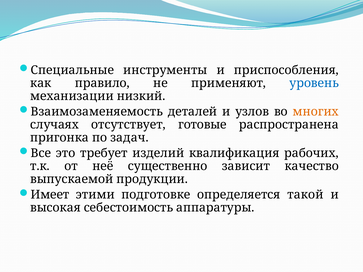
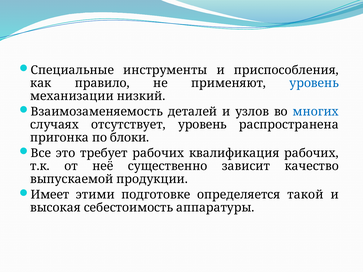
многих colour: orange -> blue
отсутствует готовые: готовые -> уровень
задач: задач -> блоки
требует изделий: изделий -> рабочих
